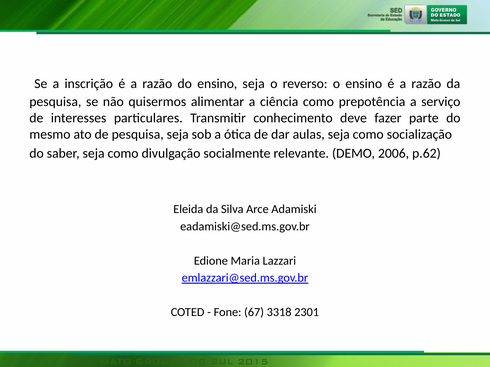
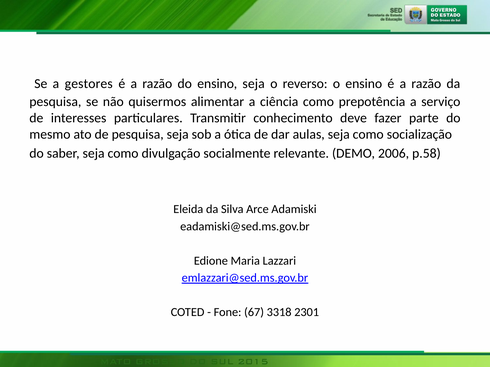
inscrição: inscrição -> gestores
p.62: p.62 -> p.58
